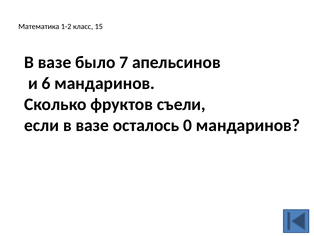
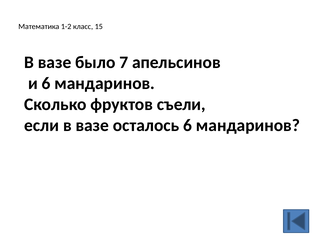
осталось 0: 0 -> 6
